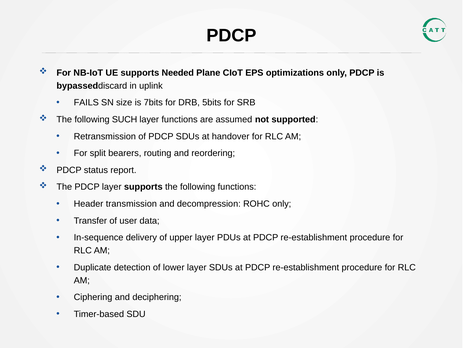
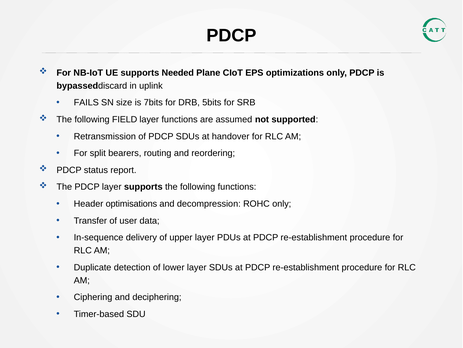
SUCH: SUCH -> FIELD
transmission: transmission -> optimisations
